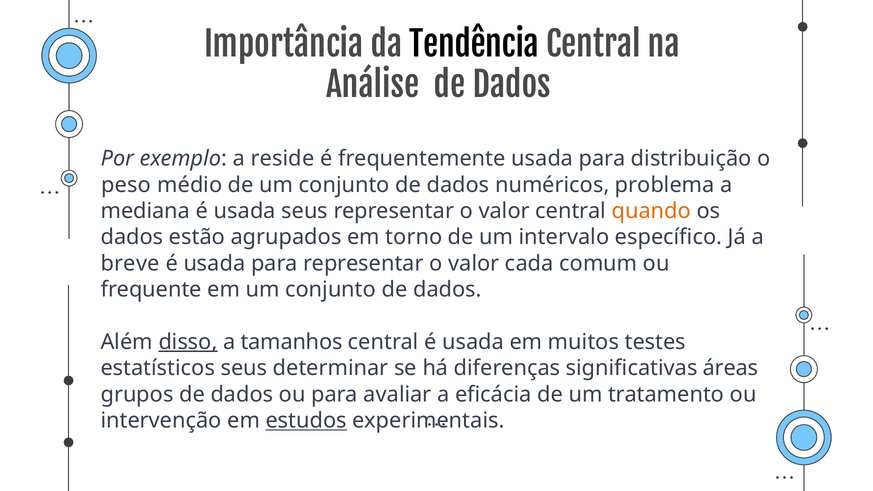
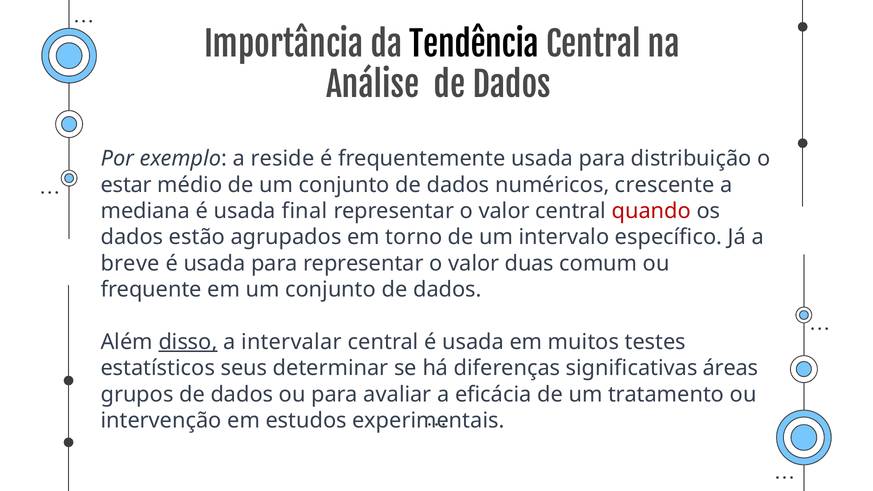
peso: peso -> estar
problema: problema -> crescente
usada seus: seus -> final
quando colour: orange -> red
cada: cada -> duas
tamanhos: tamanhos -> intervalar
estudos underline: present -> none
